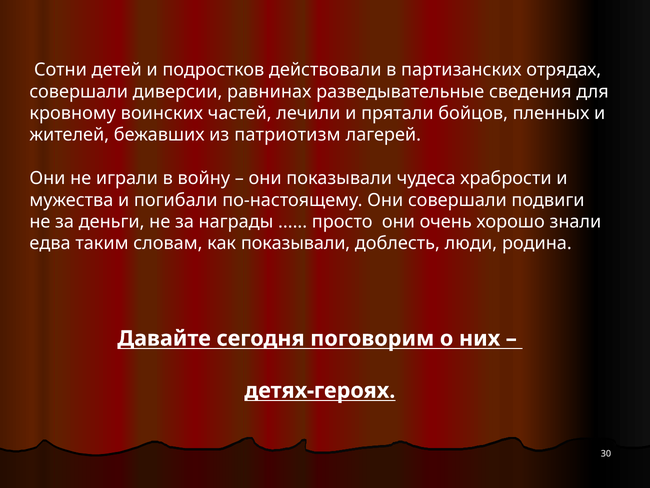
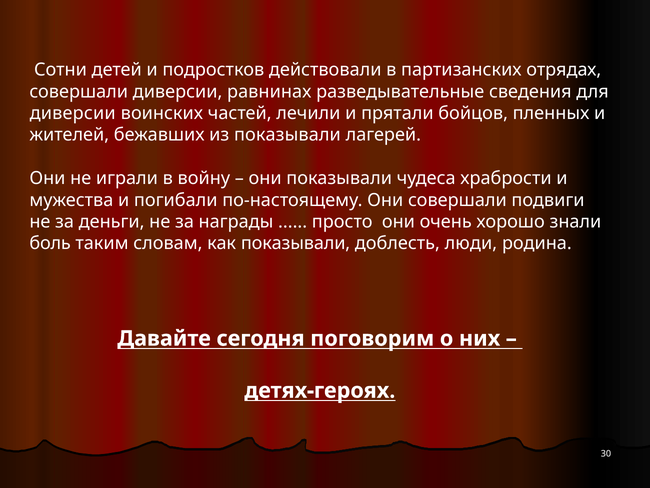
кровному at (73, 113): кровному -> диверсии
из патриотизм: патриотизм -> показывали
едва: едва -> боль
